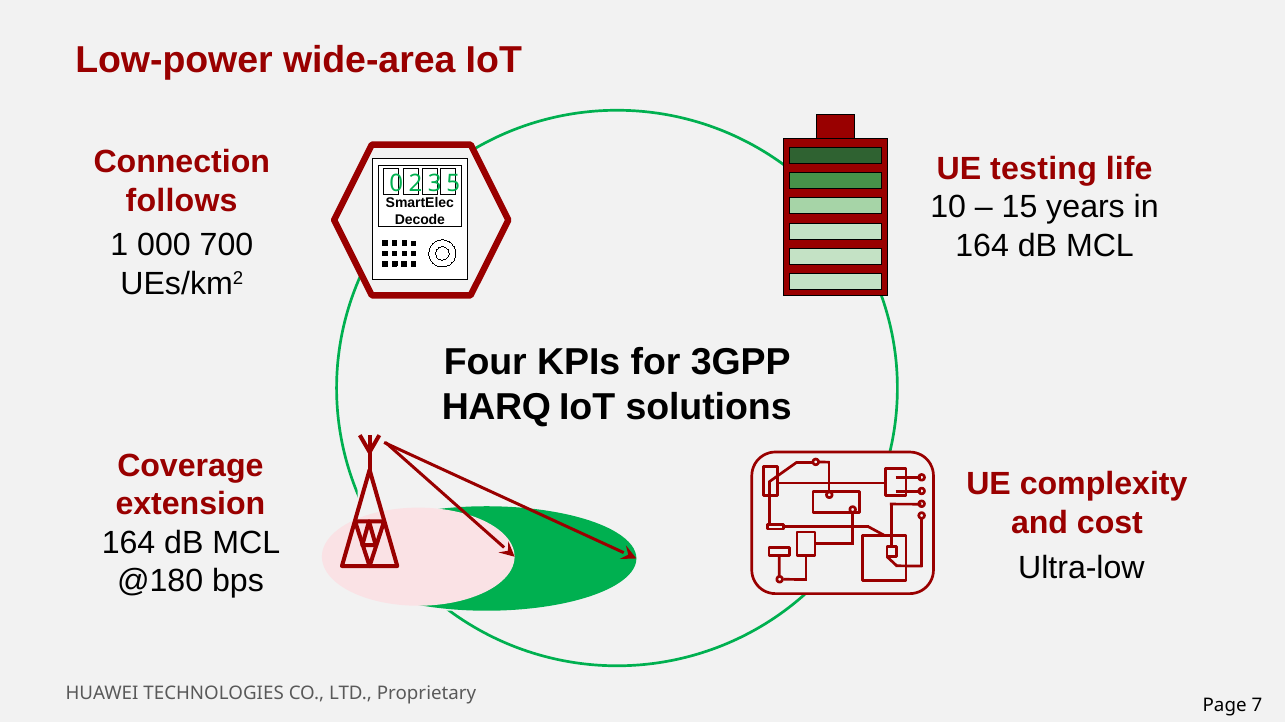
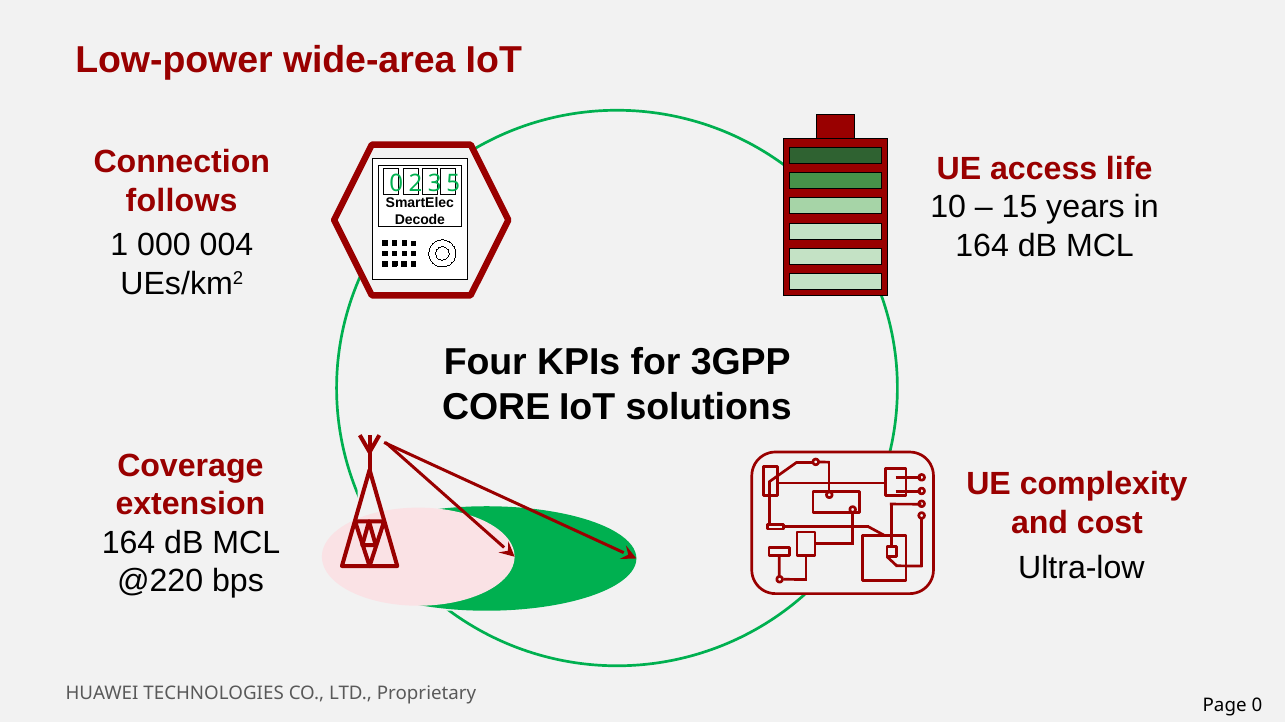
testing: testing -> access
700: 700 -> 004
HARQ: HARQ -> CORE
@180: @180 -> @220
7: 7 -> 0
